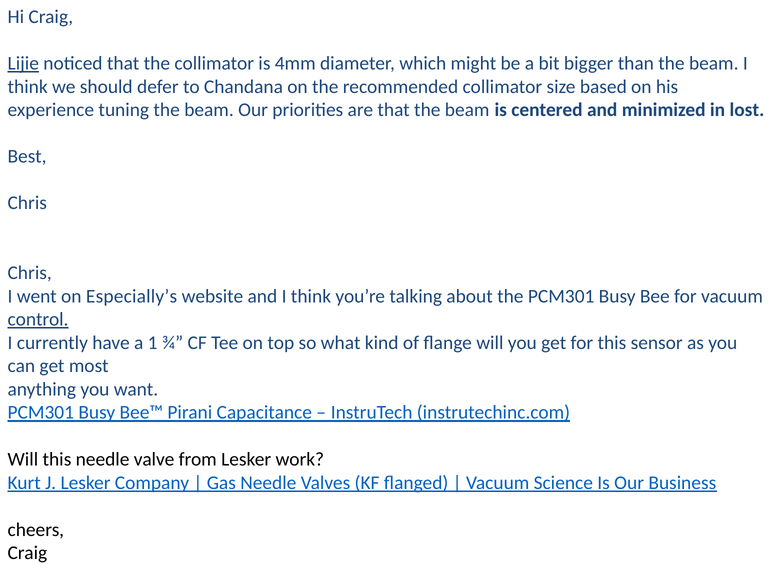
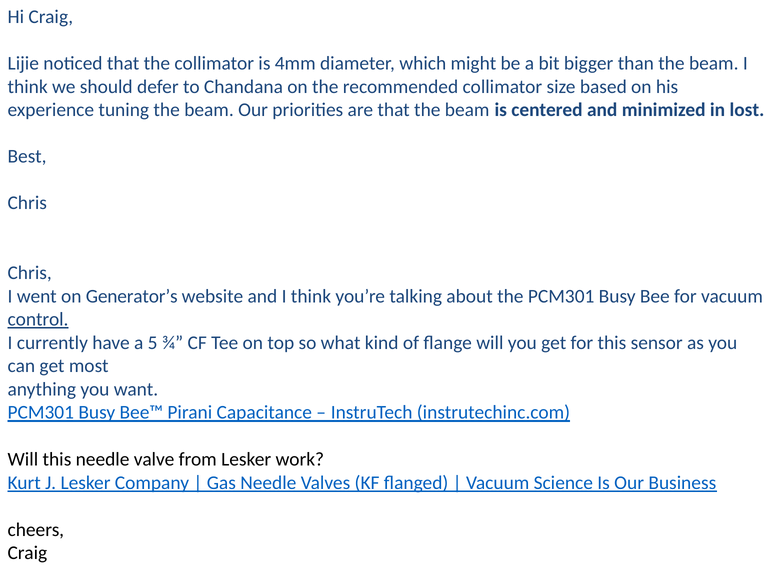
Lijie underline: present -> none
Especially’s: Especially’s -> Generator’s
1: 1 -> 5
